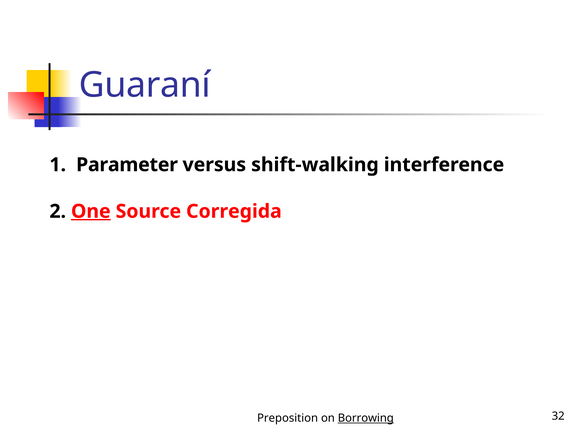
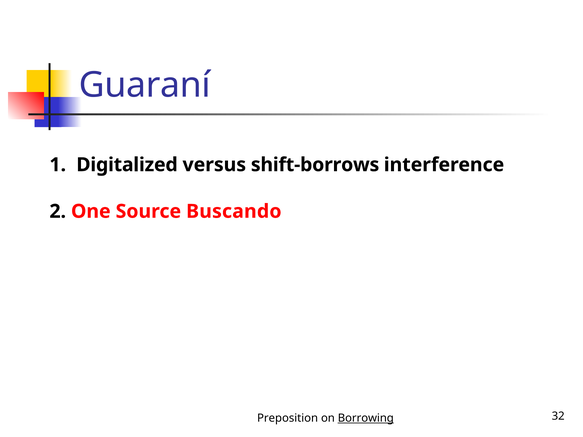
Parameter: Parameter -> Digitalized
shift-walking: shift-walking -> shift-borrows
One underline: present -> none
Corregida: Corregida -> Buscando
